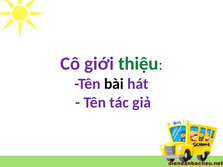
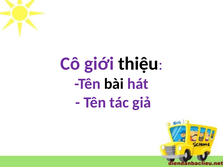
thiệu colour: green -> black
